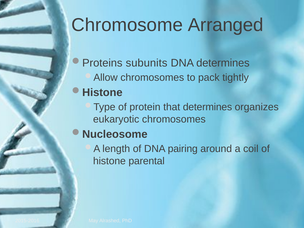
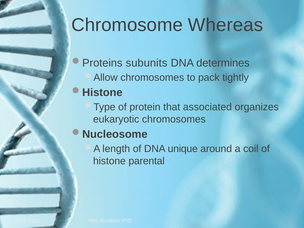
Arranged: Arranged -> Whereas
that determines: determines -> associated
pairing: pairing -> unique
